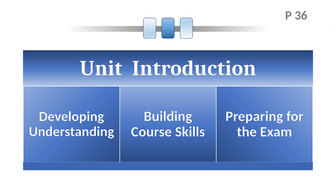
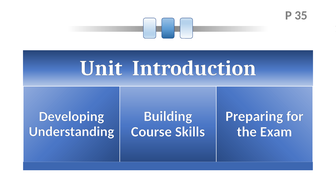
36: 36 -> 35
